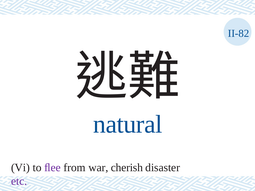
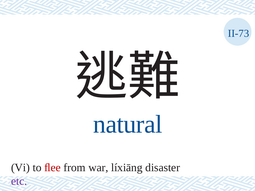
II-82: II-82 -> II-73
ﬂee colour: purple -> red
cherish: cherish -> líxiāng
